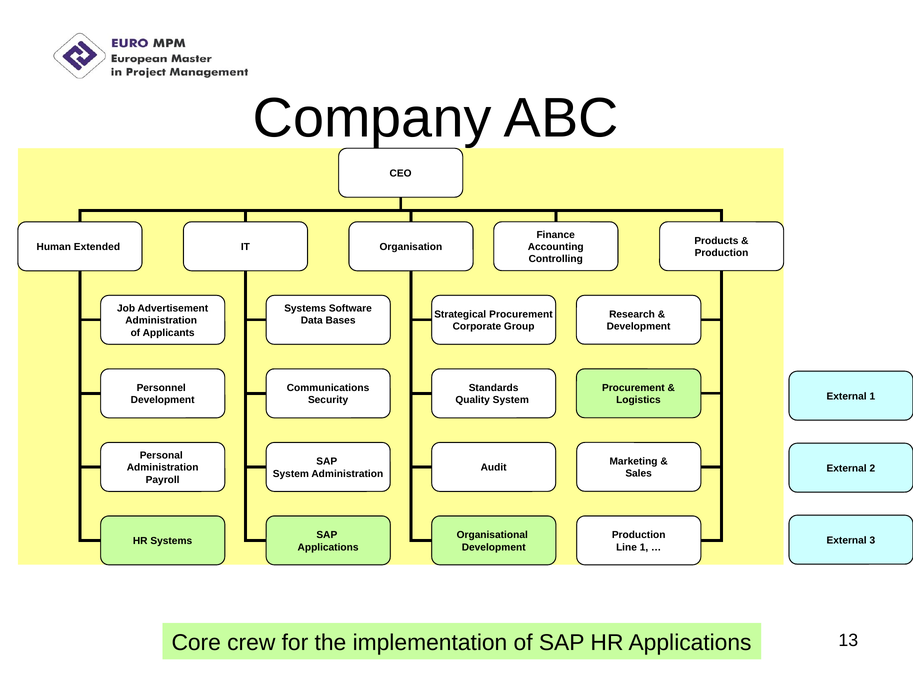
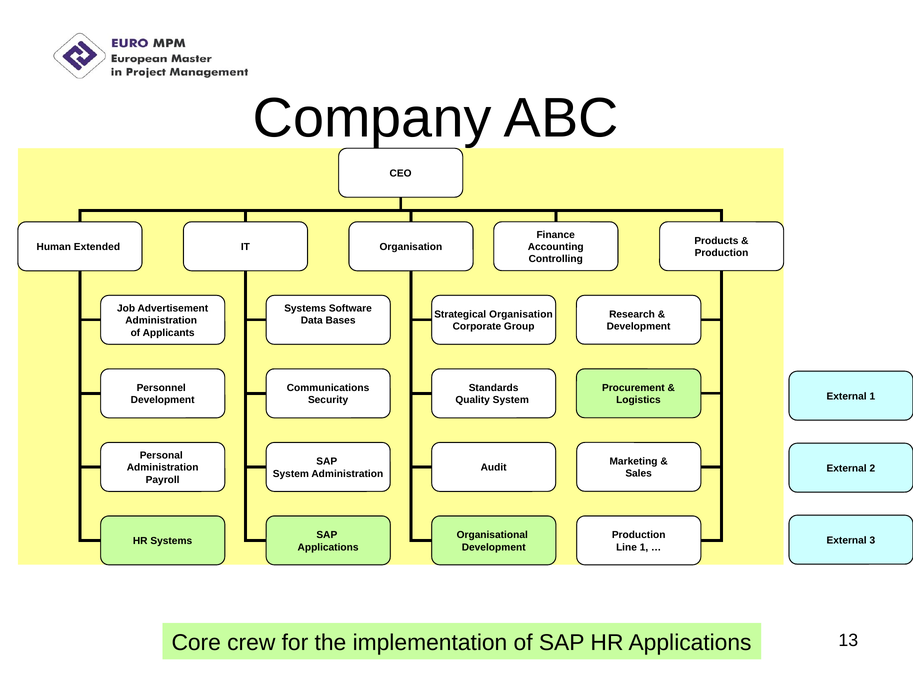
Strategical Procurement: Procurement -> Organisation
